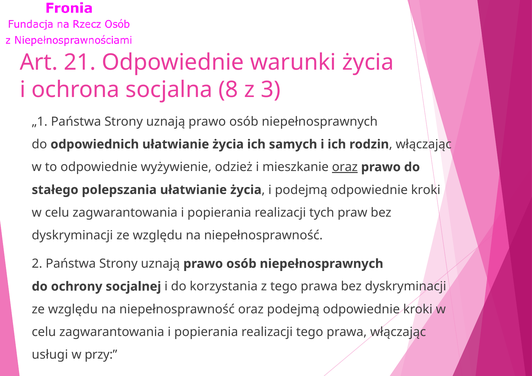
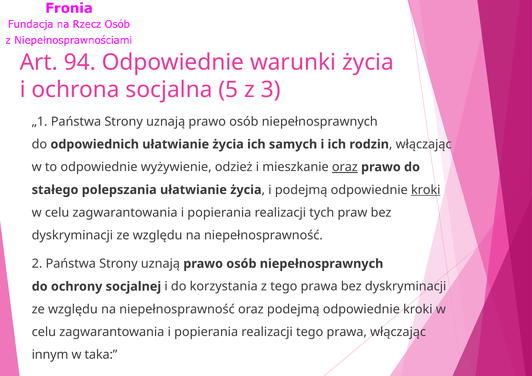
21: 21 -> 94
8: 8 -> 5
kroki at (426, 190) underline: none -> present
usługi: usługi -> innym
przy: przy -> taka
